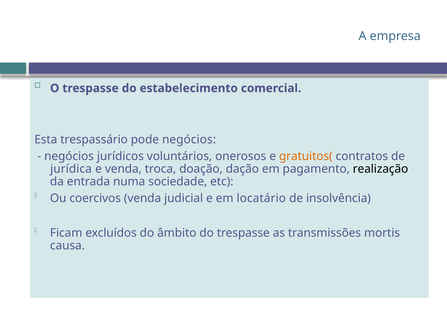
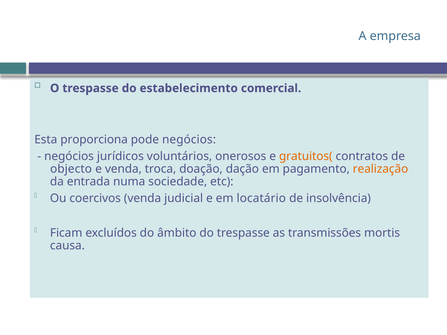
trespassário: trespassário -> proporciona
jurídica: jurídica -> objecto
realização colour: black -> orange
